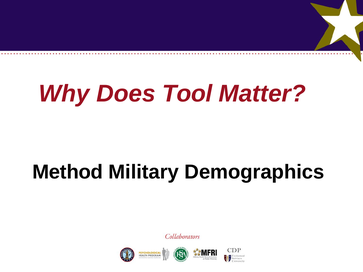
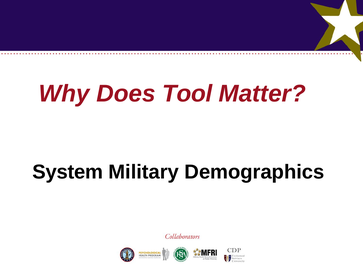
Method: Method -> System
